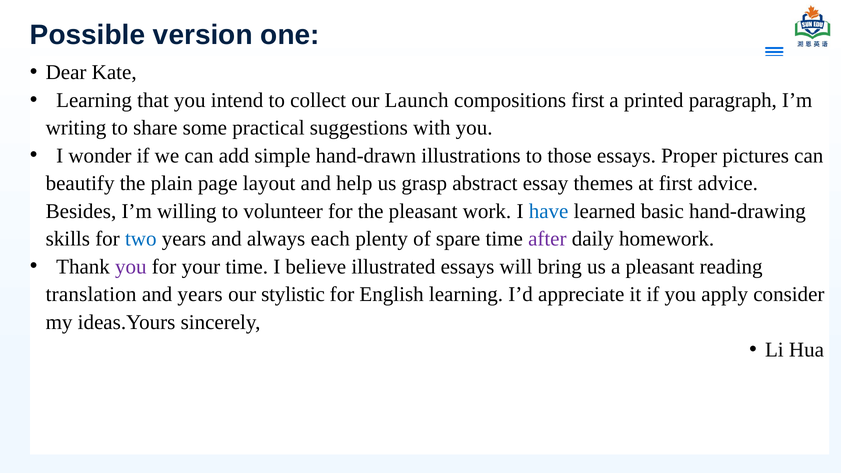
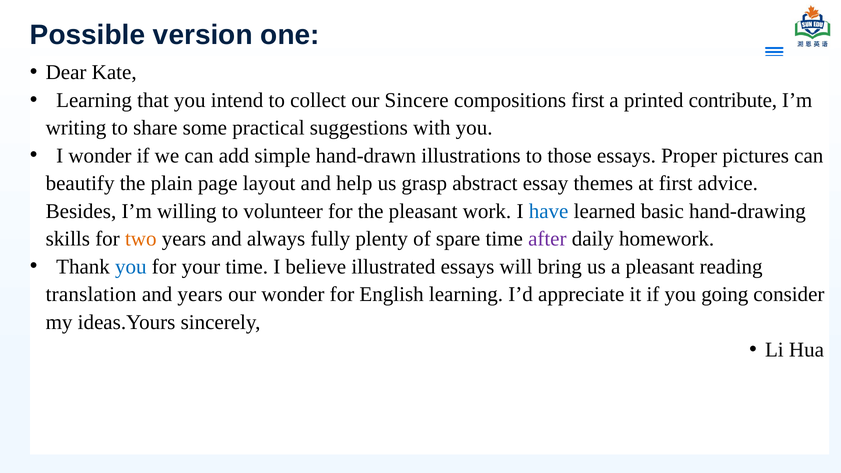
Launch: Launch -> Sincere
paragraph: paragraph -> contribute
two colour: blue -> orange
each: each -> fully
you at (131, 267) colour: purple -> blue
our stylistic: stylistic -> wonder
apply: apply -> going
